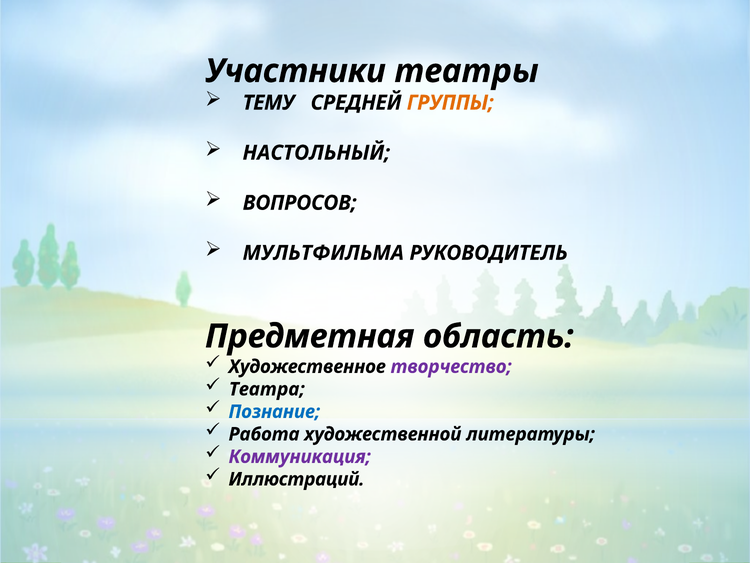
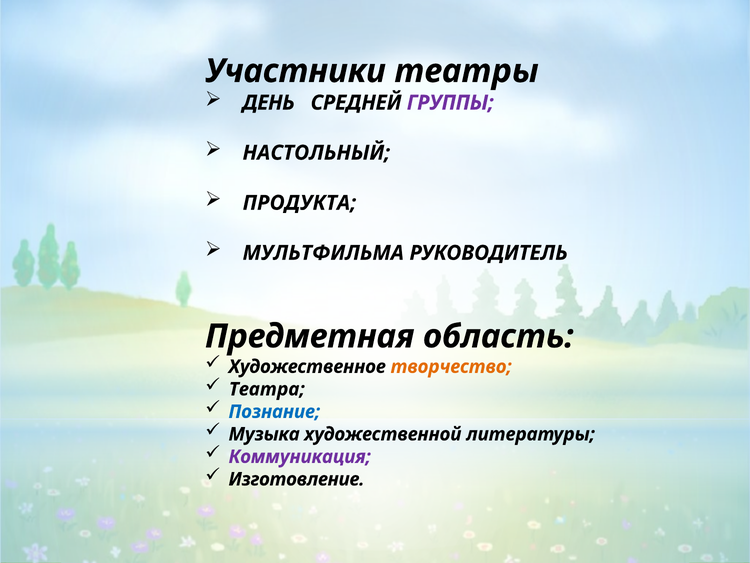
ТЕМУ: ТЕМУ -> ДЕНЬ
ГРУППЫ colour: orange -> purple
ВОПРОСОВ: ВОПРОСОВ -> ПРОДУКТА
творчество colour: purple -> orange
Работа: Работа -> Музыка
Иллюстраций: Иллюстраций -> Изготовление
